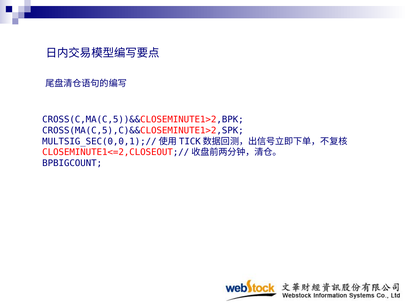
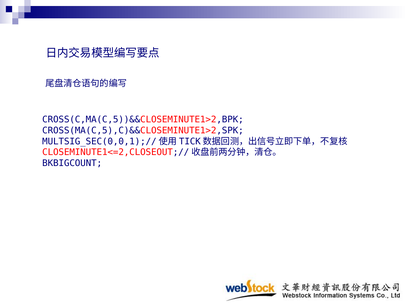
BPBIGCOUNT: BPBIGCOUNT -> BKBIGCOUNT
